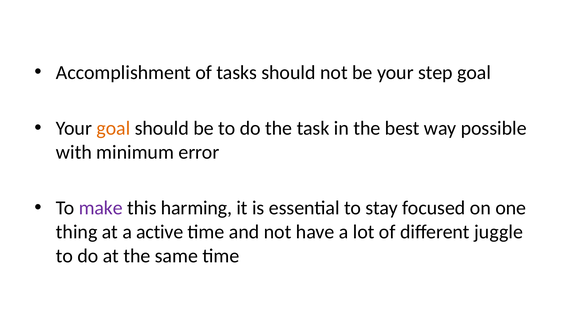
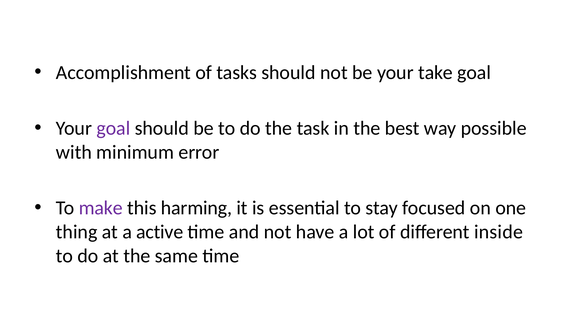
step: step -> take
goal at (113, 128) colour: orange -> purple
juggle: juggle -> inside
